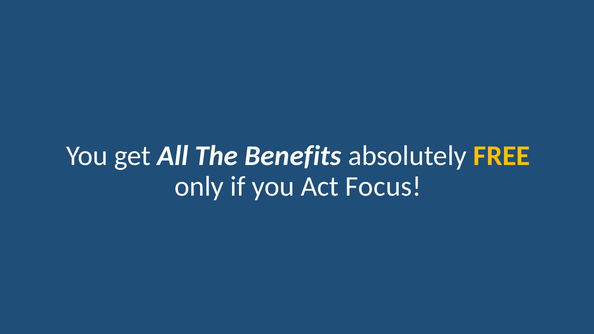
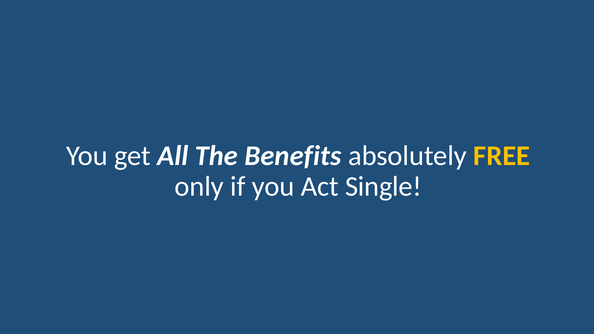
Focus: Focus -> Single
